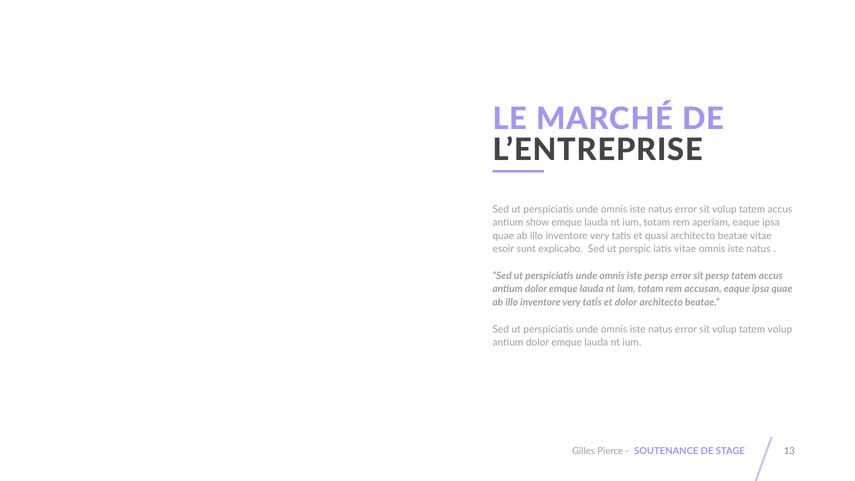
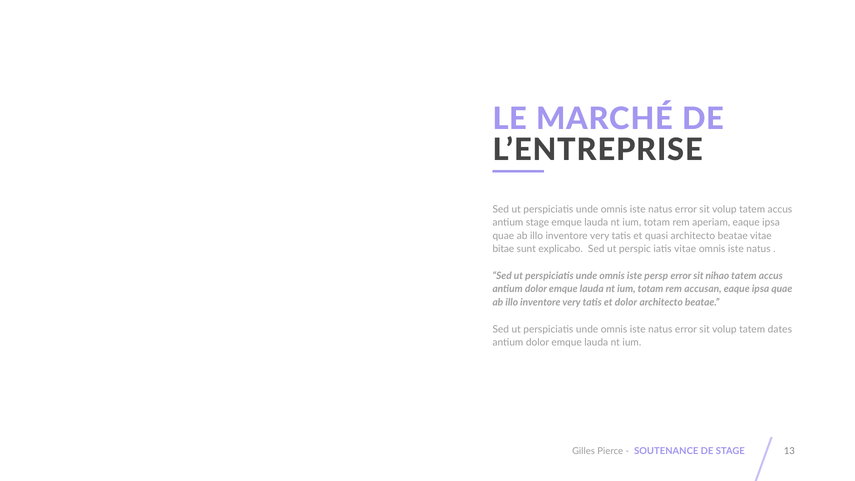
antium show: show -> stage
esoir: esoir -> bitae
sit persp: persp -> nihao
tatem volup: volup -> dates
